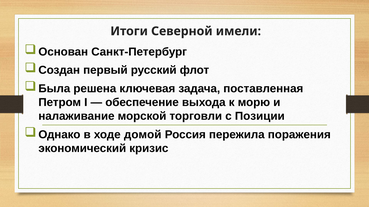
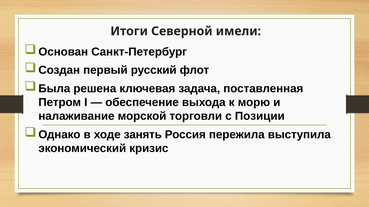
домой: домой -> занять
поражения: поражения -> выступила
